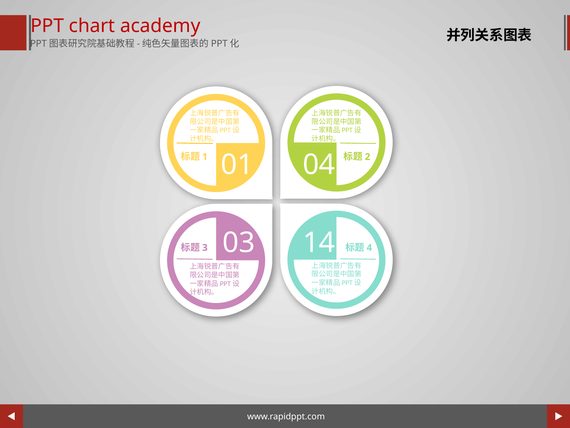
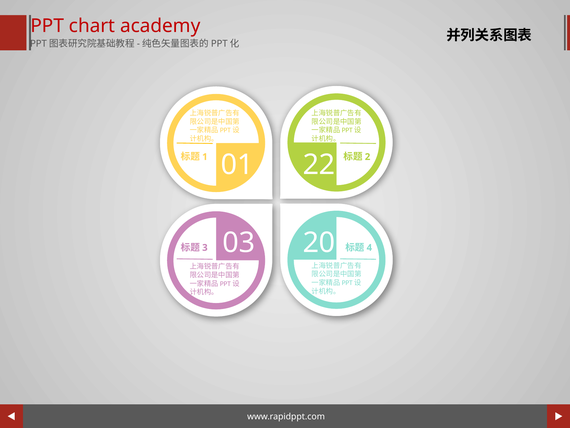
04: 04 -> 22
14: 14 -> 20
